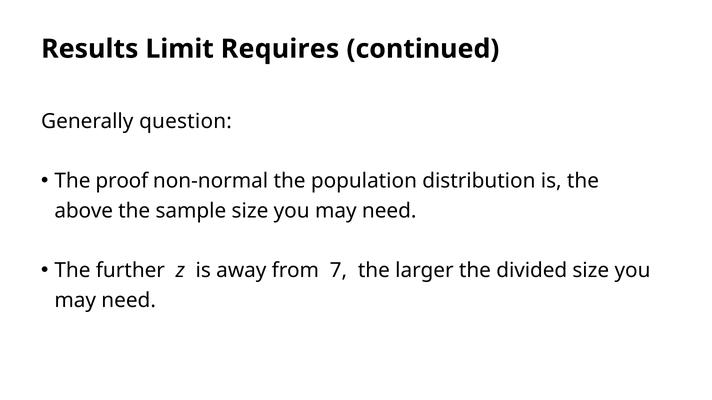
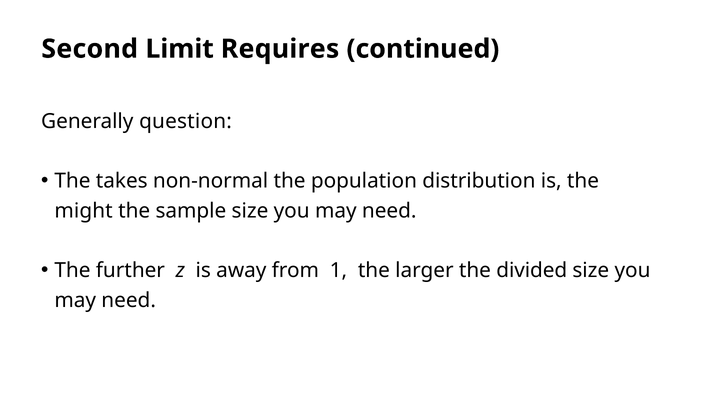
Results: Results -> Second
proof: proof -> takes
above: above -> might
7: 7 -> 1
